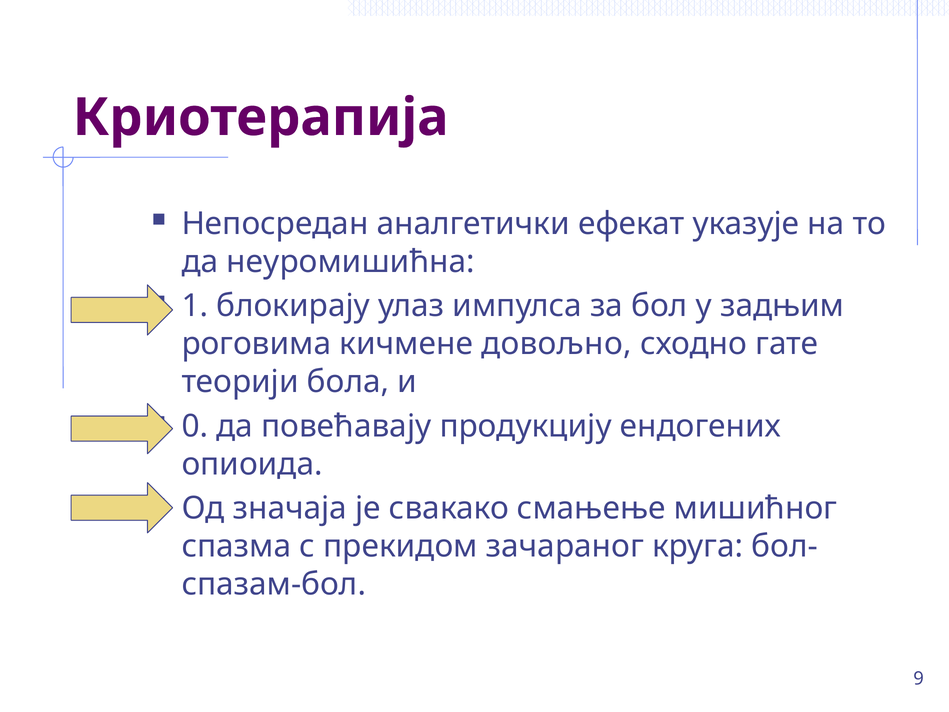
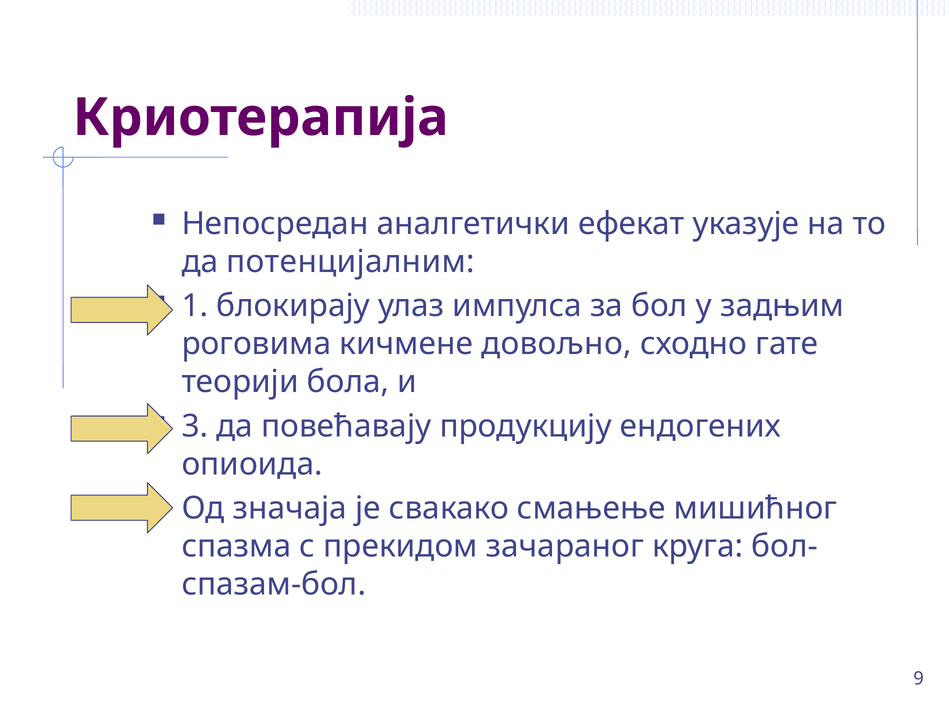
неуромишићна: неуромишићна -> потенцијалним
0: 0 -> 3
